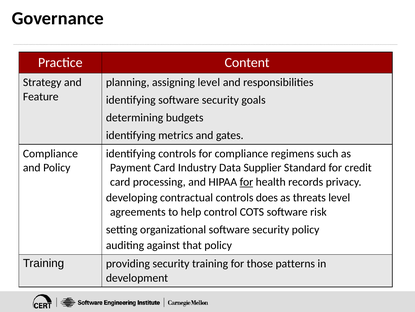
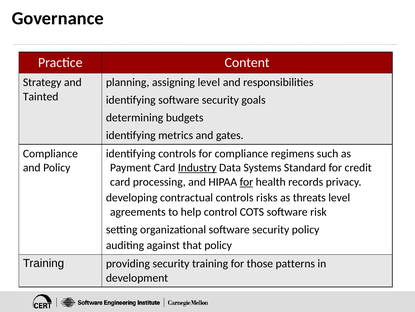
Feature: Feature -> Tainted
Industry underline: none -> present
Supplier: Supplier -> Systems
does: does -> risks
